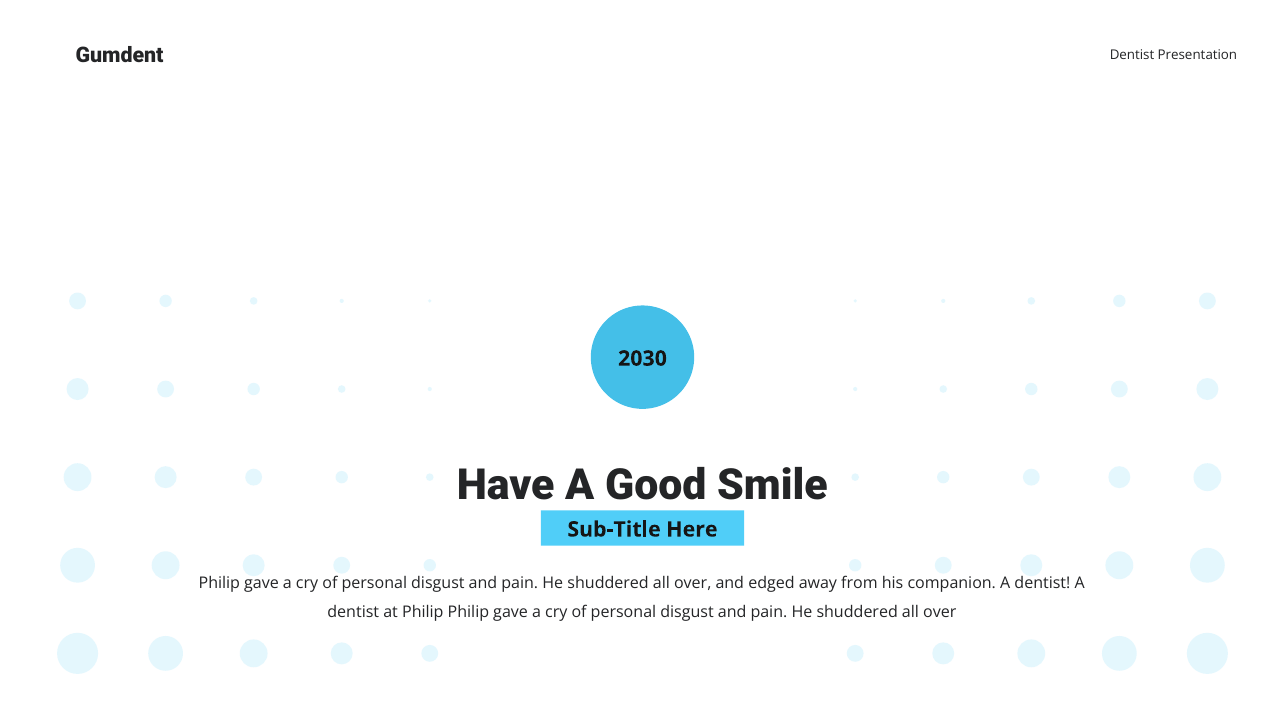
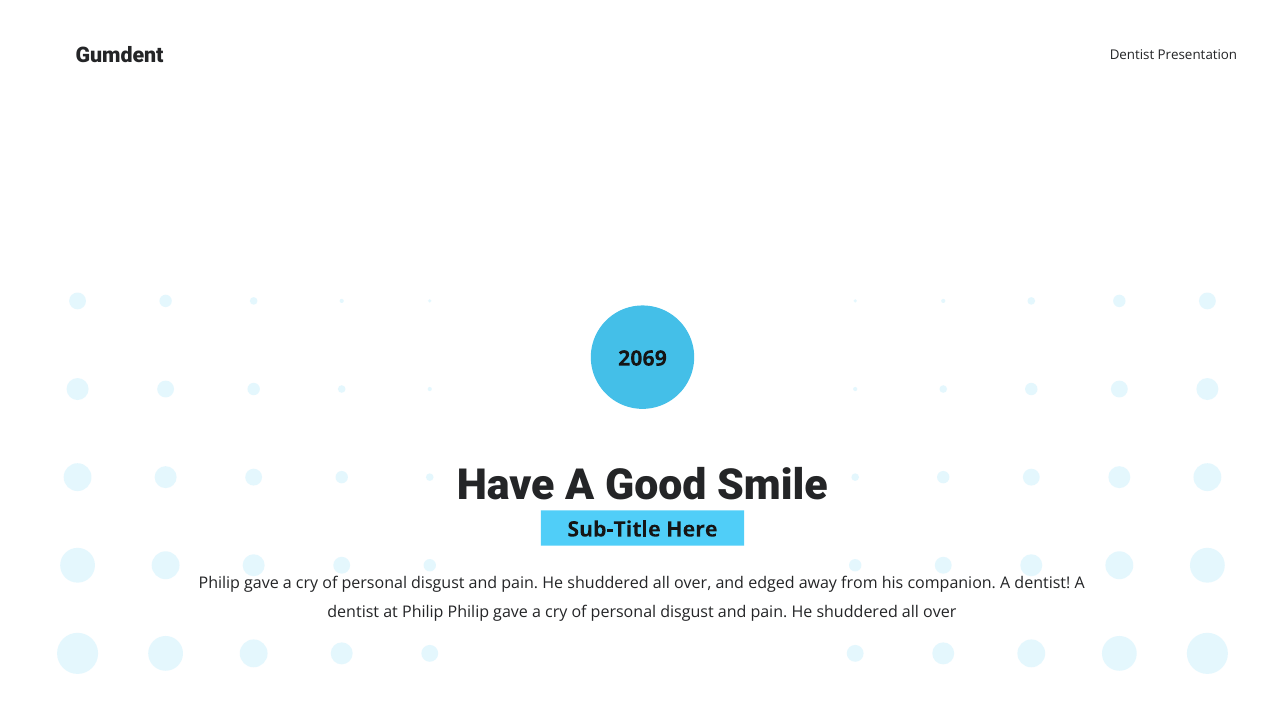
2030: 2030 -> 2069
